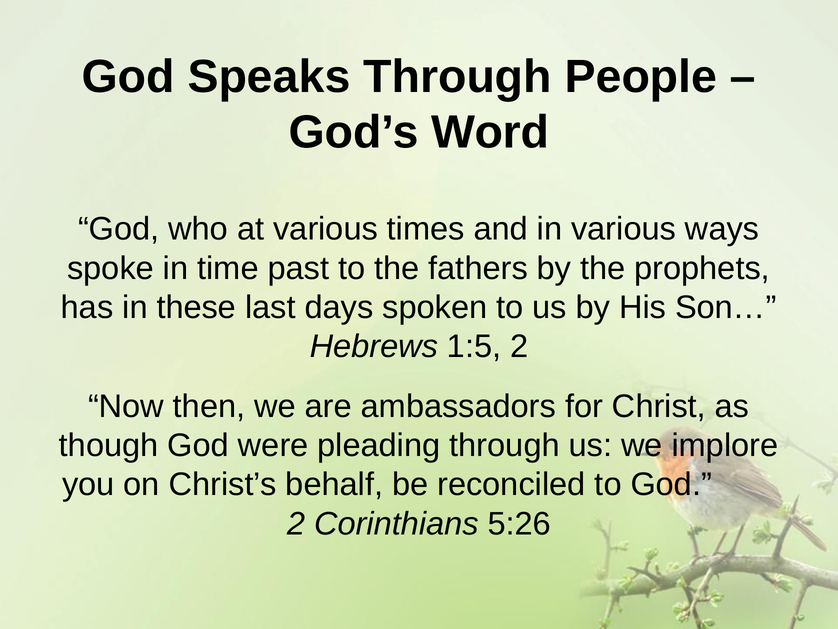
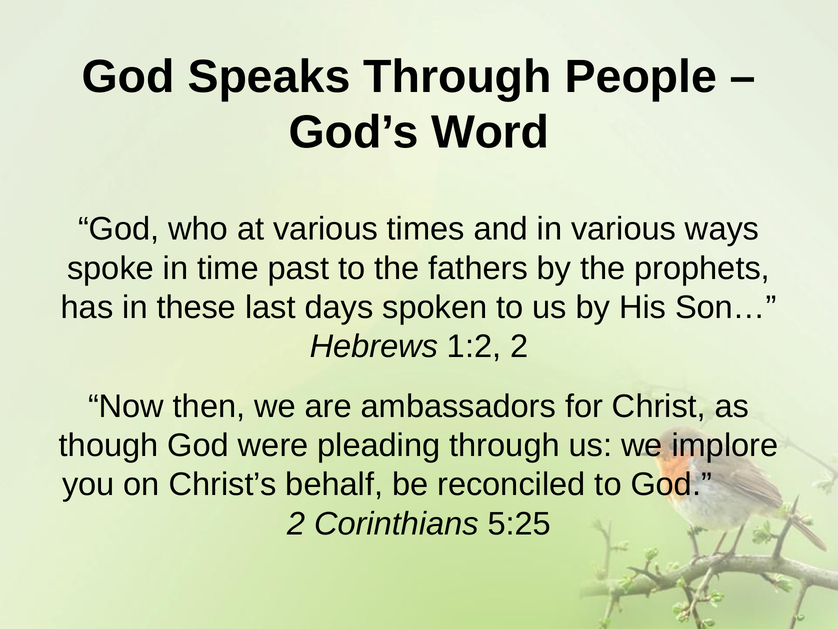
1:5: 1:5 -> 1:2
5:26: 5:26 -> 5:25
